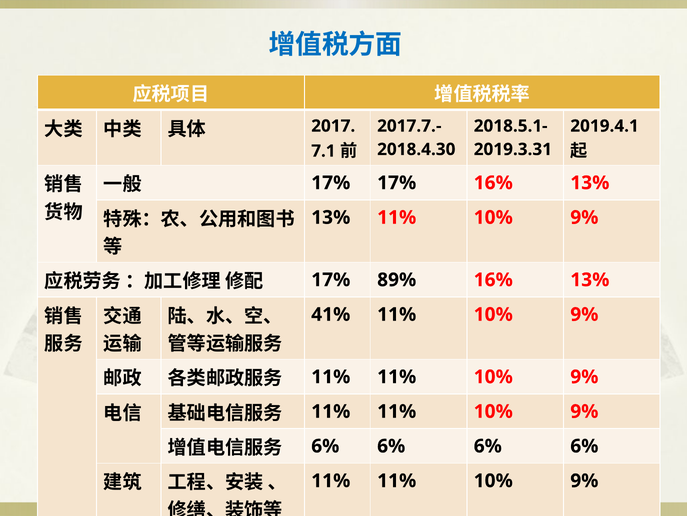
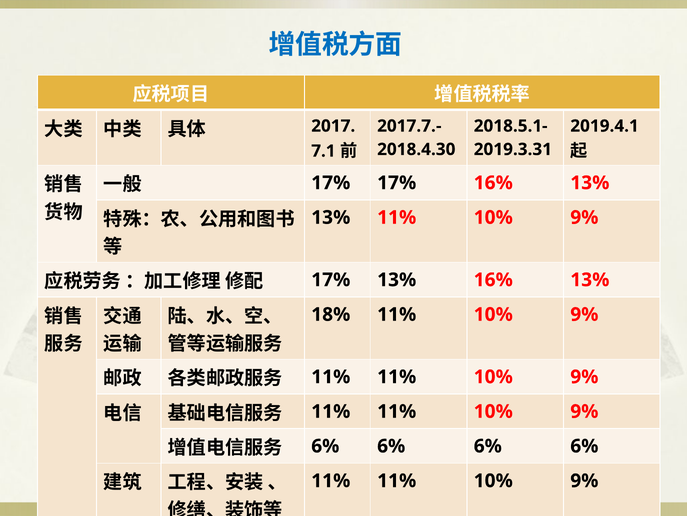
17% 89%: 89% -> 13%
41%: 41% -> 18%
